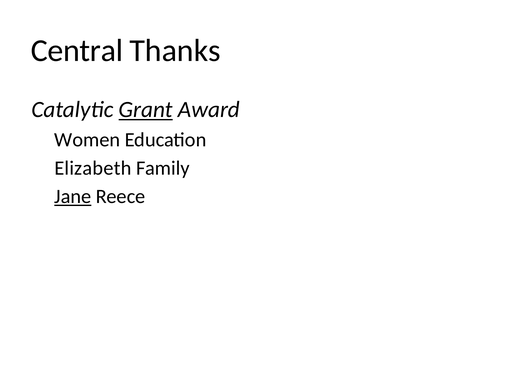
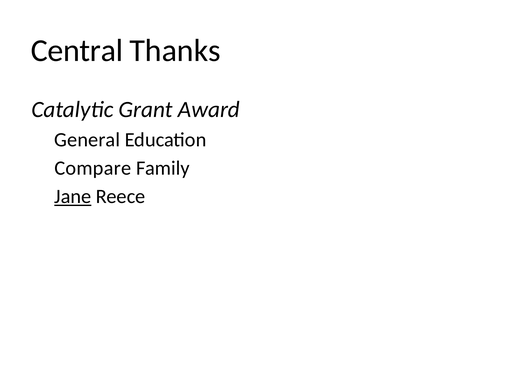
Grant underline: present -> none
Women: Women -> General
Elizabeth: Elizabeth -> Compare
